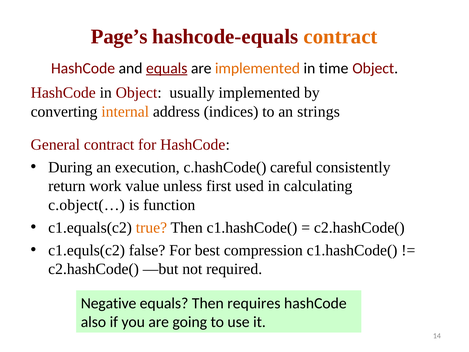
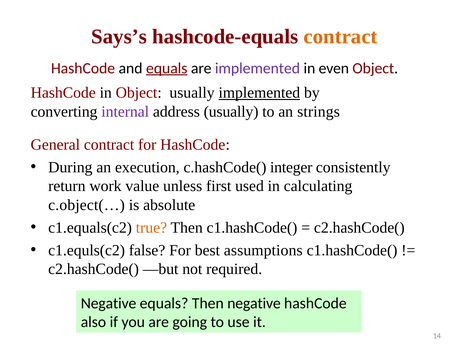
Page’s: Page’s -> Says’s
implemented at (257, 68) colour: orange -> purple
time: time -> even
implemented at (259, 93) underline: none -> present
internal colour: orange -> purple
address indices: indices -> usually
careful: careful -> integer
function: function -> absolute
compression: compression -> assumptions
Then requires: requires -> negative
